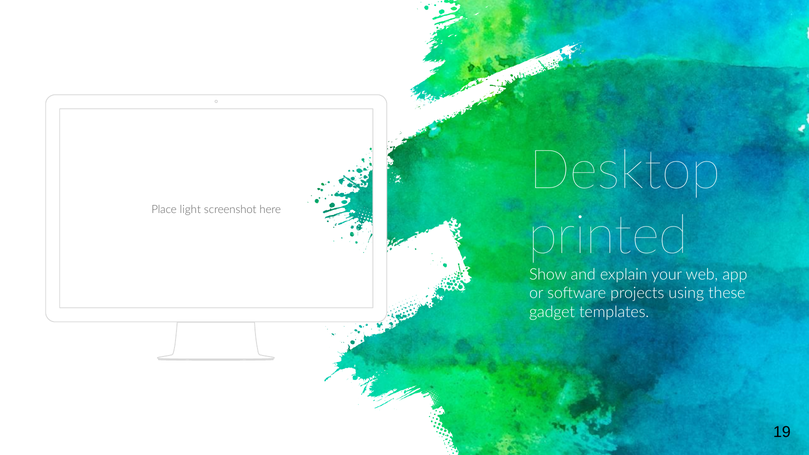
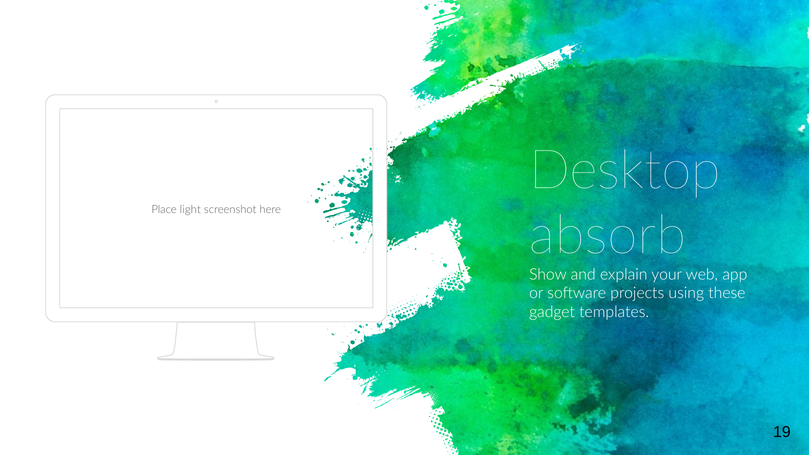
printed: printed -> absorb
